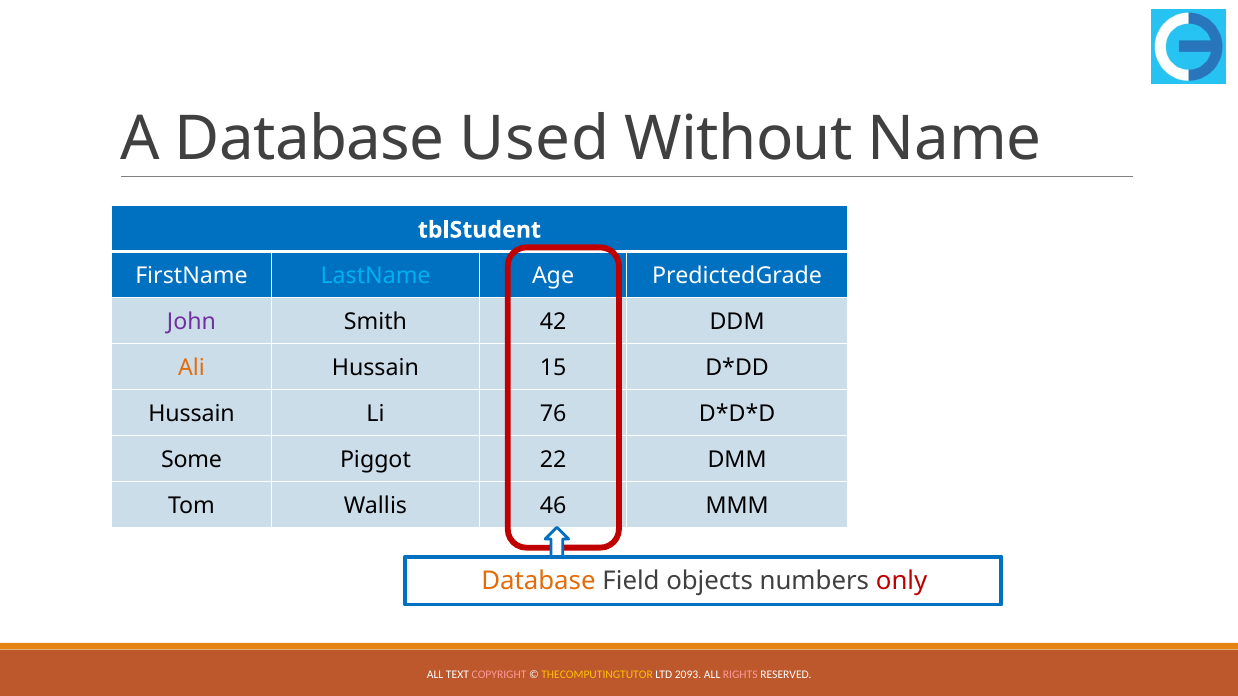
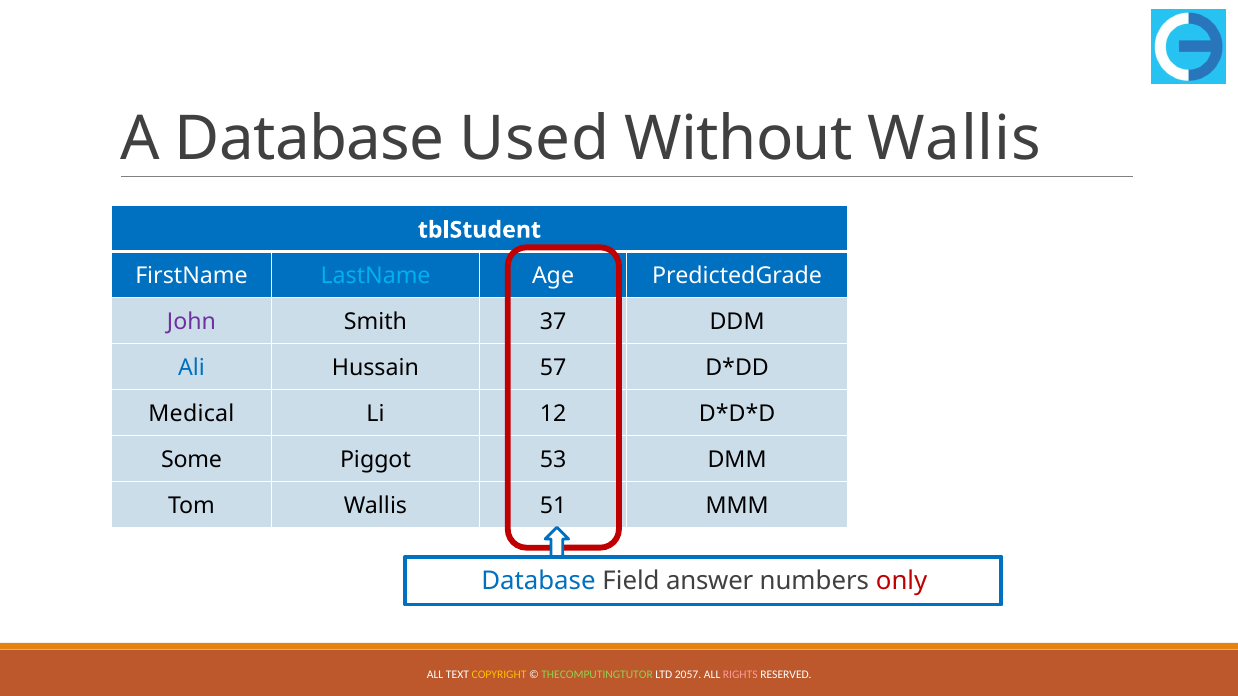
Without Name: Name -> Wallis
42: 42 -> 37
Ali colour: orange -> blue
15: 15 -> 57
Hussain at (192, 414): Hussain -> Medical
76: 76 -> 12
22: 22 -> 53
46: 46 -> 51
Database at (538, 582) colour: orange -> blue
objects: objects -> answer
COPYRIGHT colour: pink -> yellow
THECOMPUTINGTUTOR colour: yellow -> light green
2093: 2093 -> 2057
